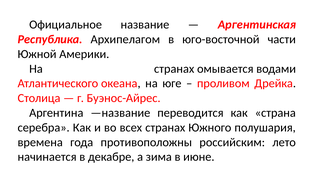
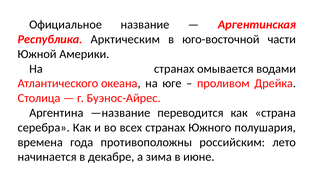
Архипелагом: Архипелагом -> Арктическим
